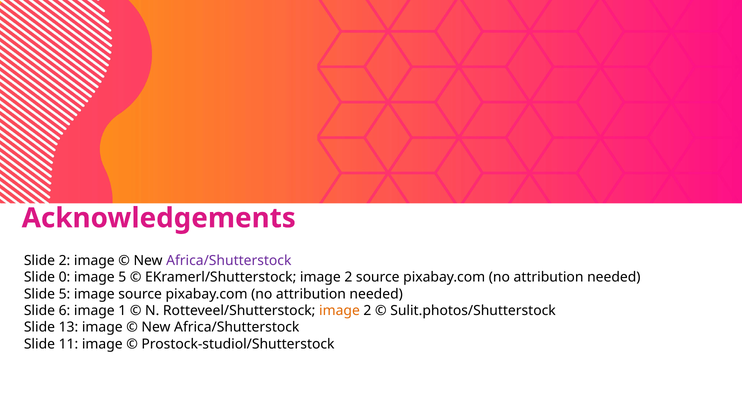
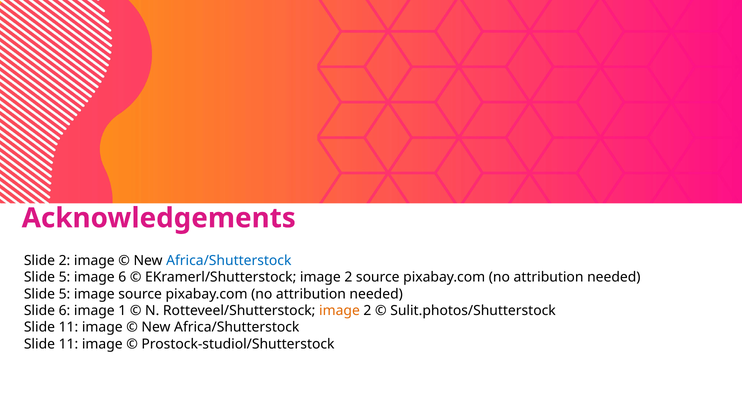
Africa/Shutterstock at (229, 261) colour: purple -> blue
0 at (64, 277): 0 -> 5
image 5: 5 -> 6
13 at (68, 328): 13 -> 11
